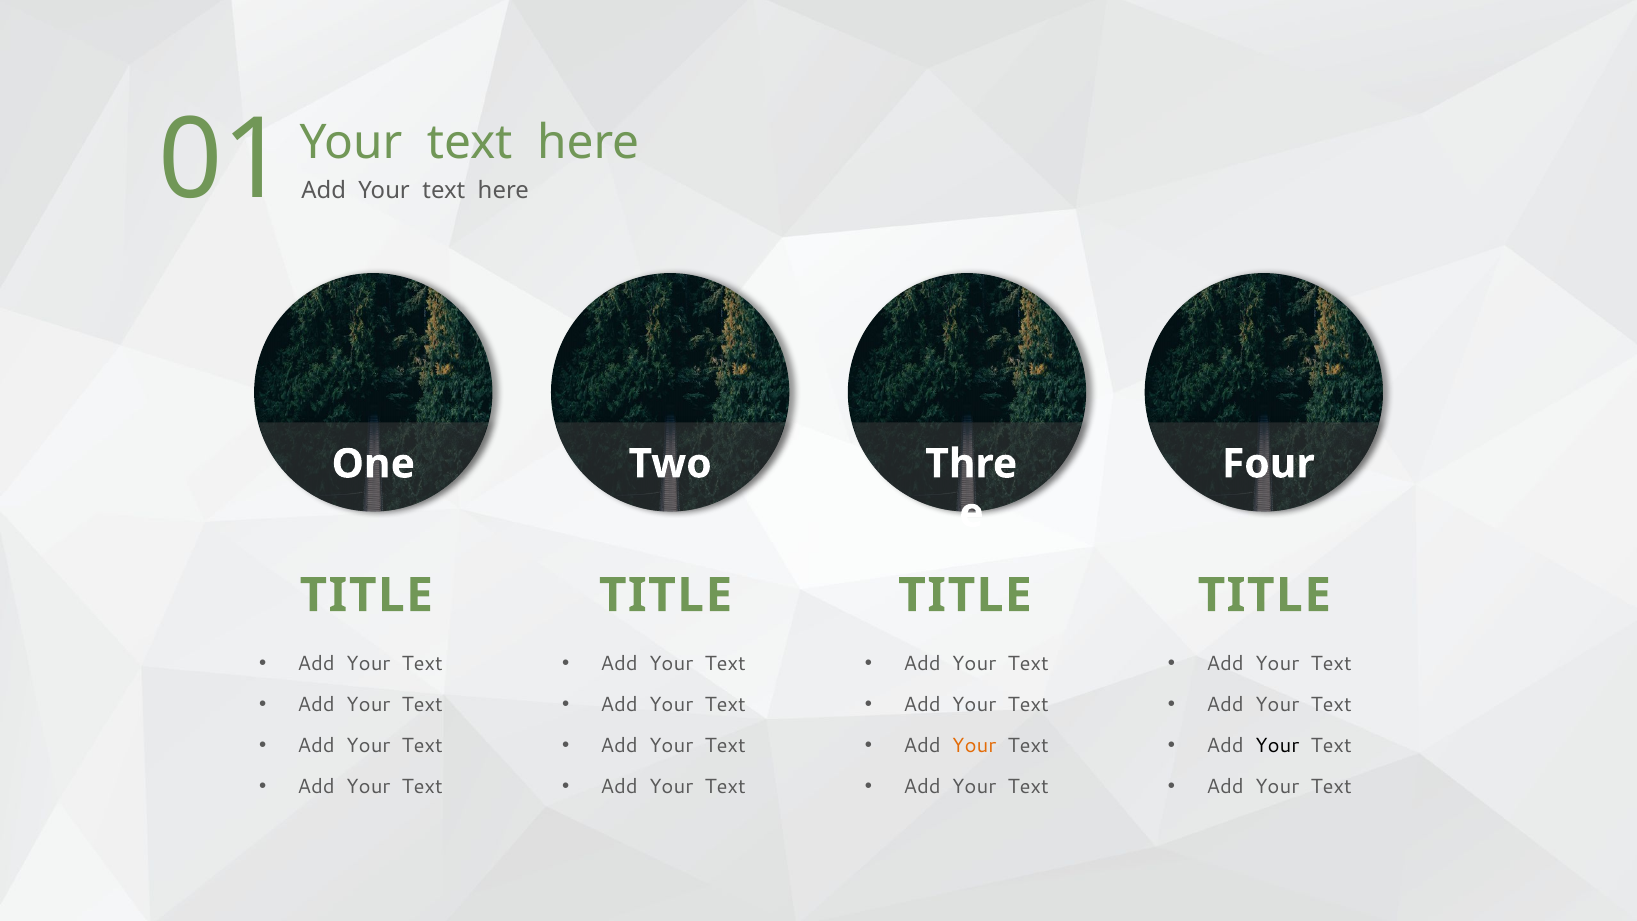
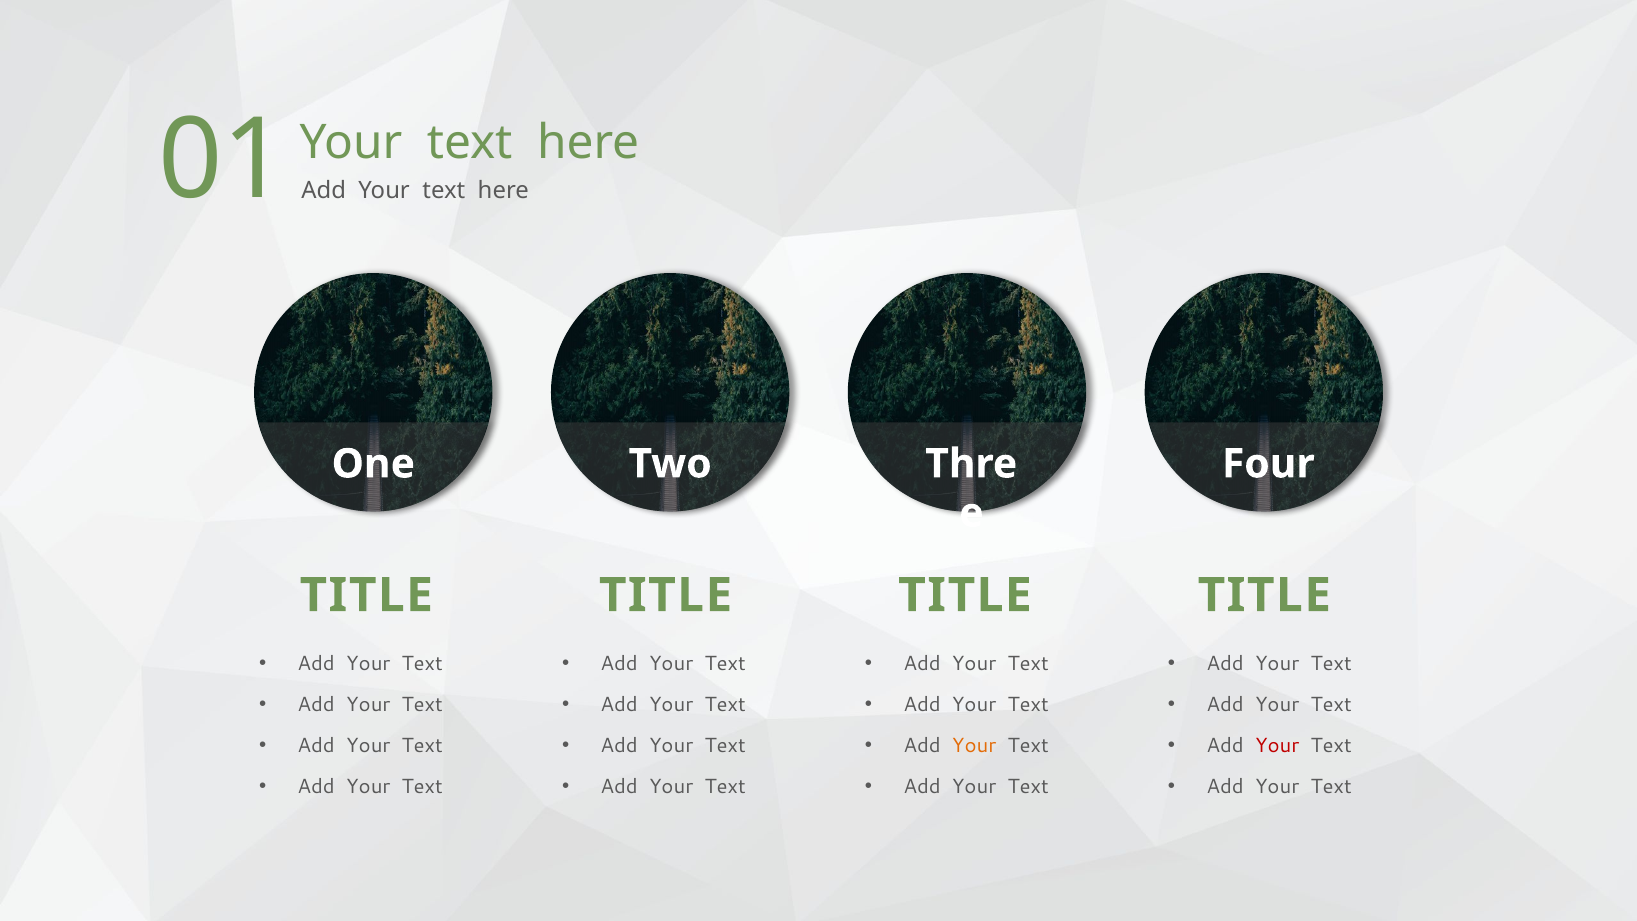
Your at (1277, 745) colour: black -> red
